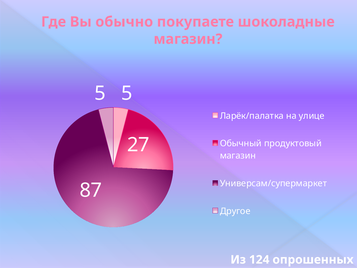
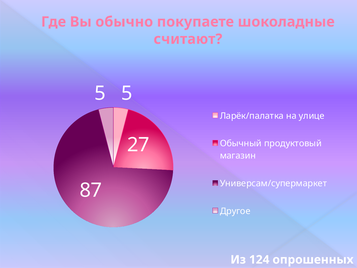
магазин at (188, 39): магазин -> считают
